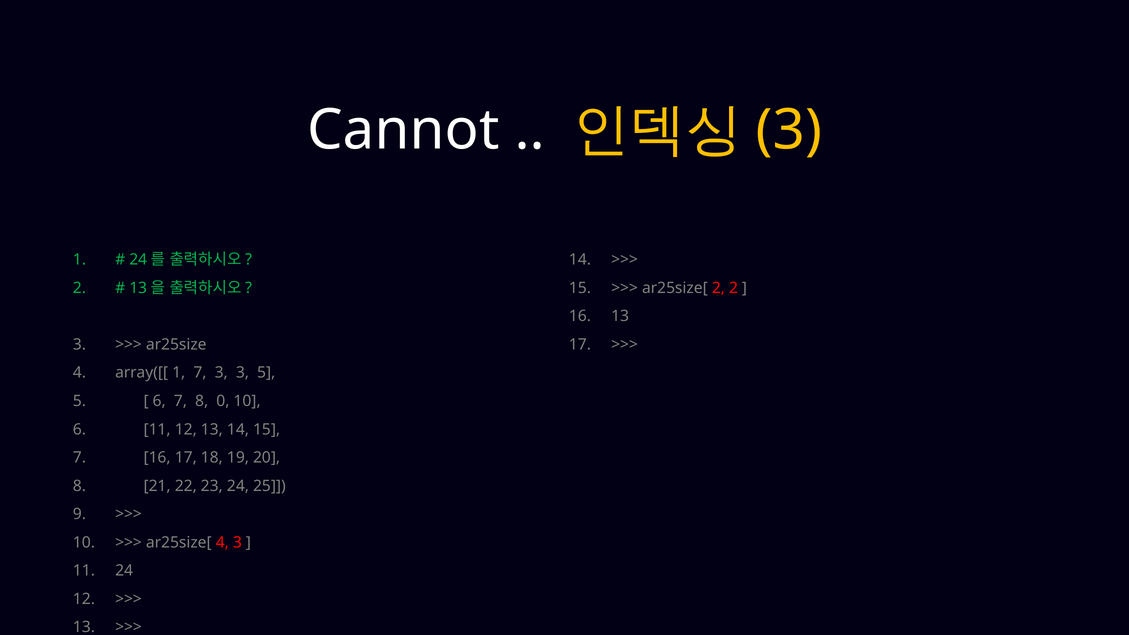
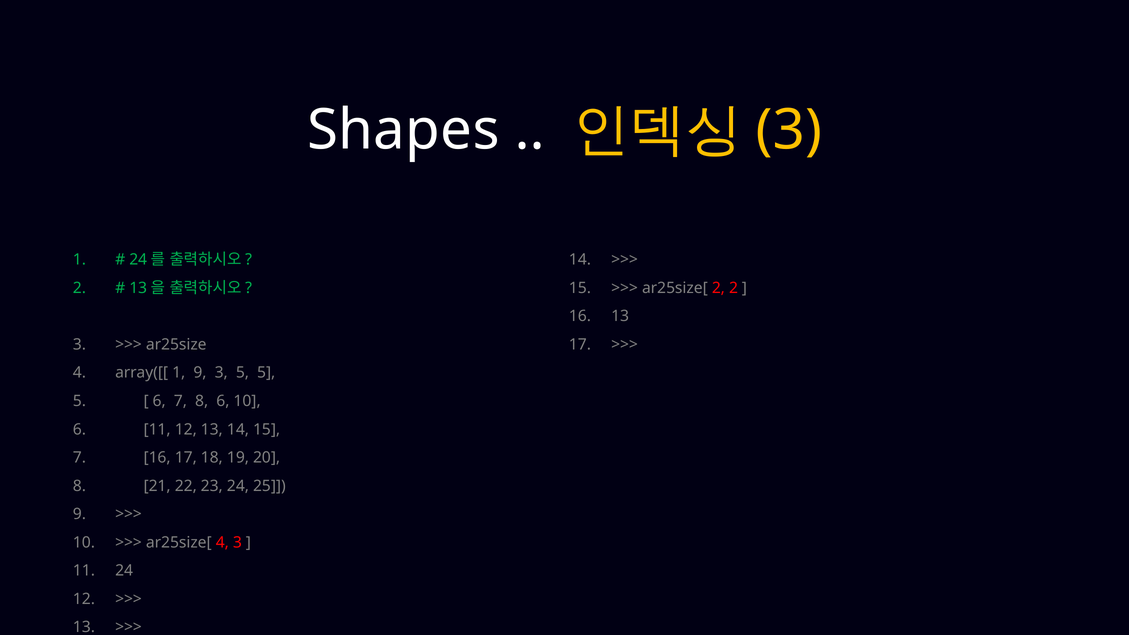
Cannot: Cannot -> Shapes
1 7: 7 -> 9
3 3: 3 -> 5
8 0: 0 -> 6
